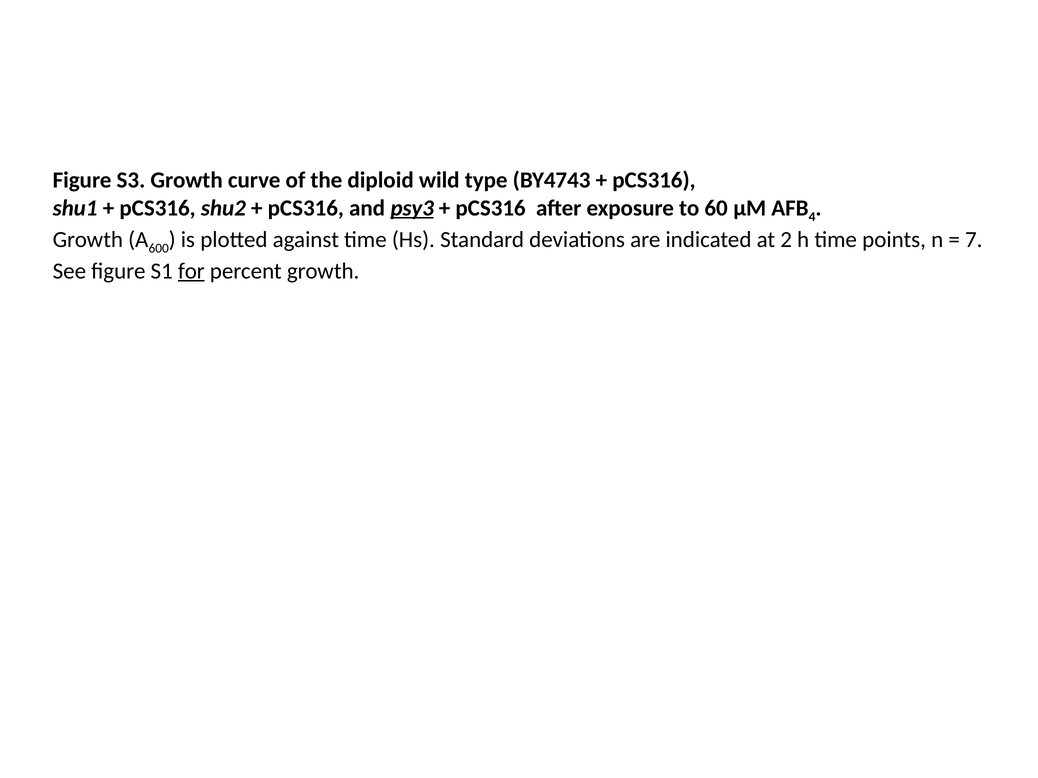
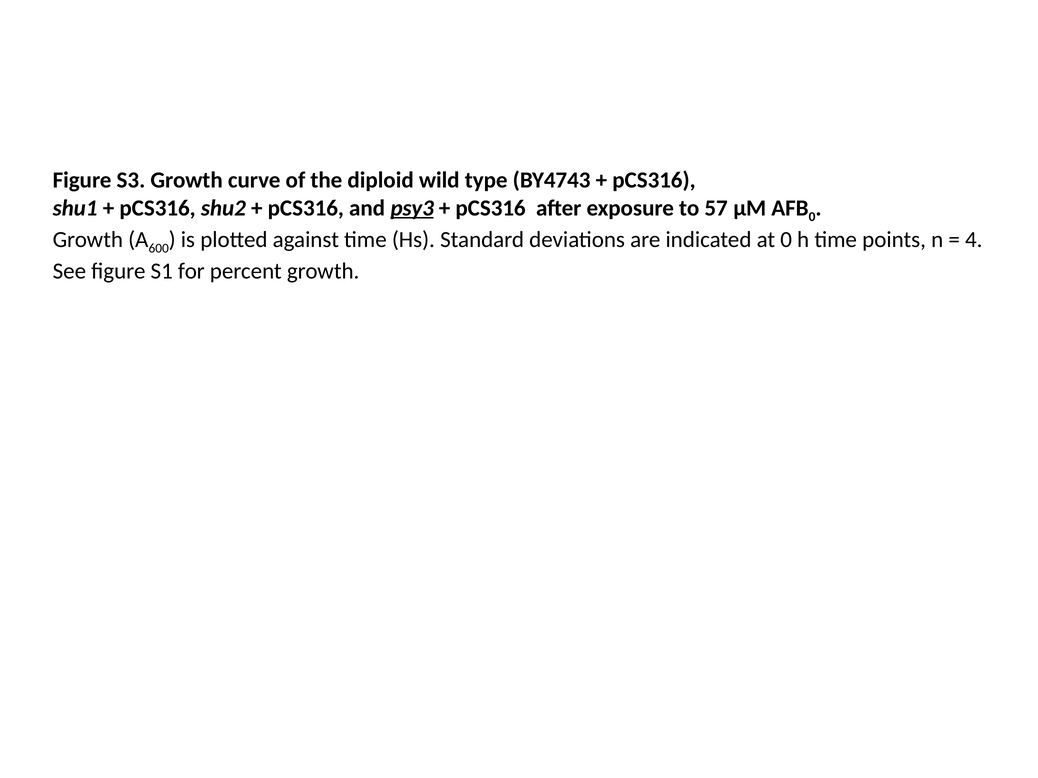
60: 60 -> 57
4 at (812, 217): 4 -> 0
at 2: 2 -> 0
7: 7 -> 4
for underline: present -> none
